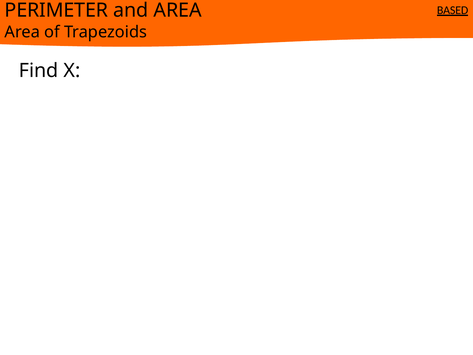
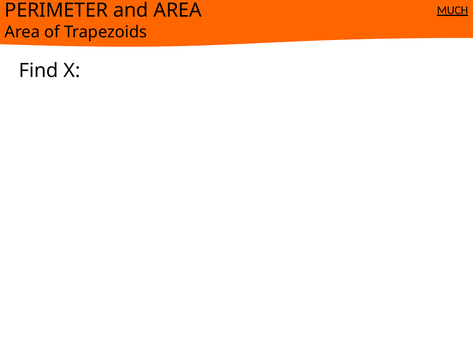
BASED: BASED -> MUCH
